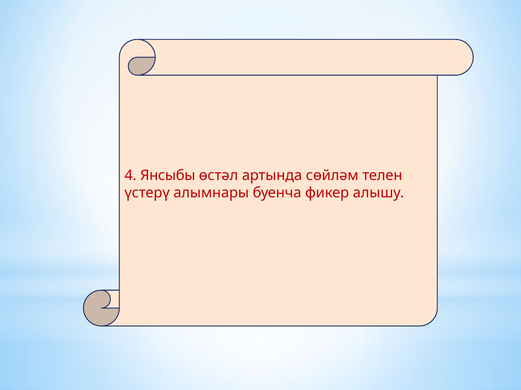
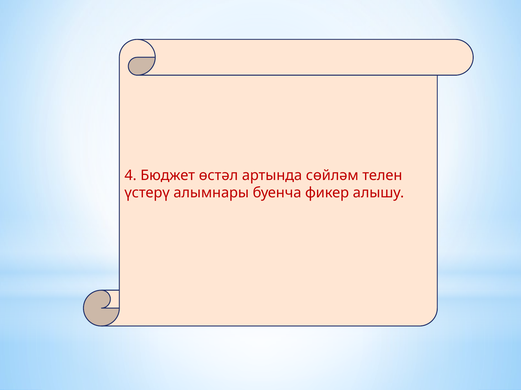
Янсыбы: Янсыбы -> Бюджет
